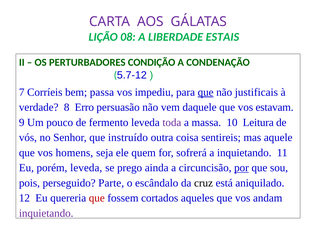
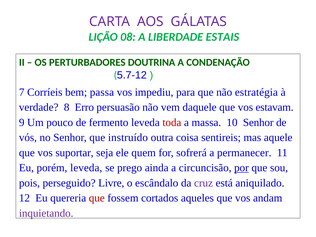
CONDIÇÃO: CONDIÇÃO -> DOUTRINA
que at (206, 92) underline: present -> none
justificais: justificais -> estratégia
toda colour: purple -> red
10 Leitura: Leitura -> Senhor
homens: homens -> suportar
a inquietando: inquietando -> permanecer
Parte: Parte -> Livre
cruz colour: black -> purple
